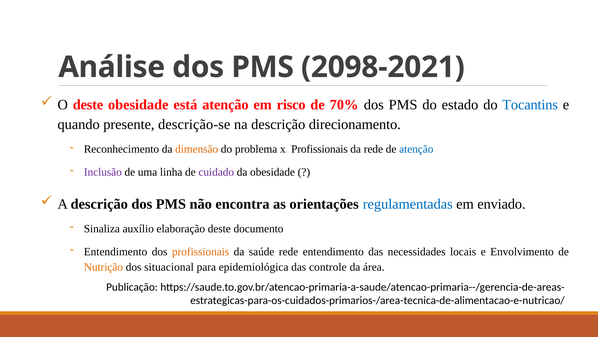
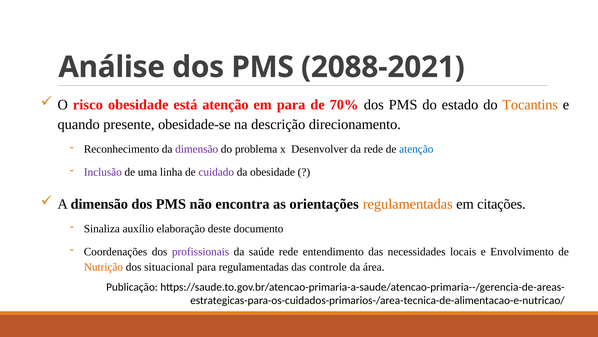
2098-2021: 2098-2021 -> 2088-2021
O deste: deste -> risco
em risco: risco -> para
Tocantins colour: blue -> orange
descrição-se: descrição-se -> obesidade-se
dimensão at (197, 149) colour: orange -> purple
x Profissionais: Profissionais -> Desenvolver
A descrição: descrição -> dimensão
regulamentadas at (408, 204) colour: blue -> orange
enviado: enviado -> citações
Entendimento at (116, 251): Entendimento -> Coordenações
profissionais at (201, 251) colour: orange -> purple
para epidemiológica: epidemiológica -> regulamentadas
